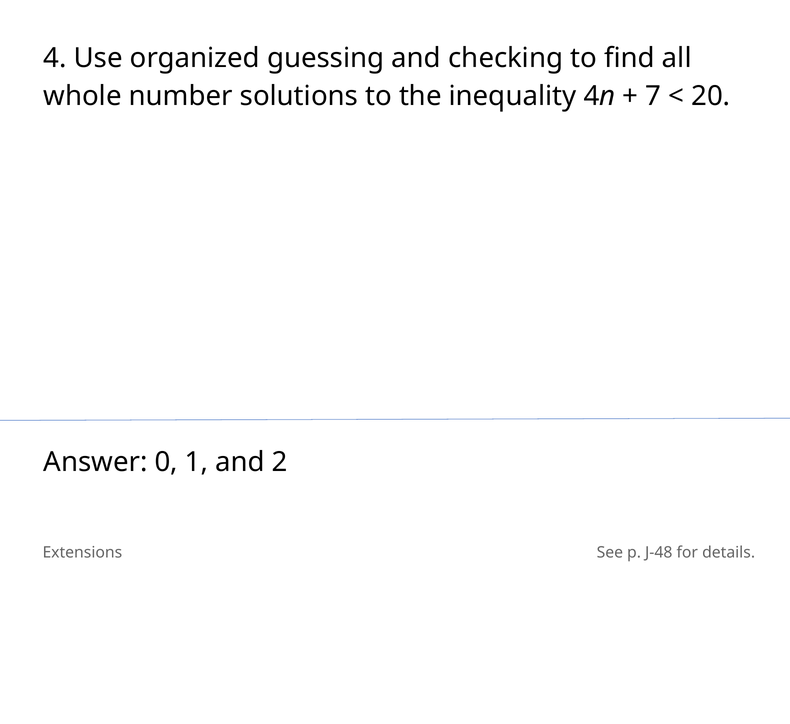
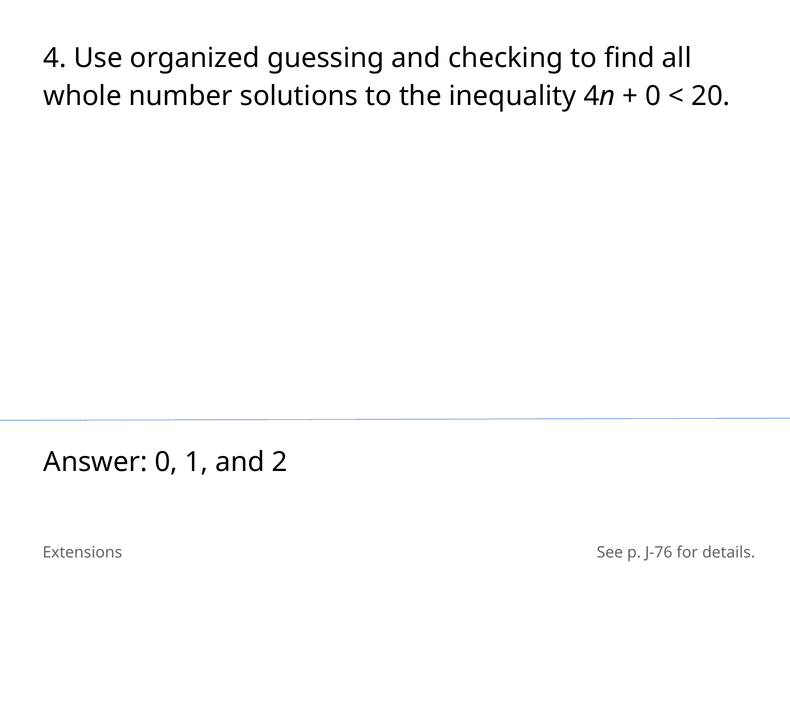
7 at (653, 96): 7 -> 0
J-48: J-48 -> J-76
